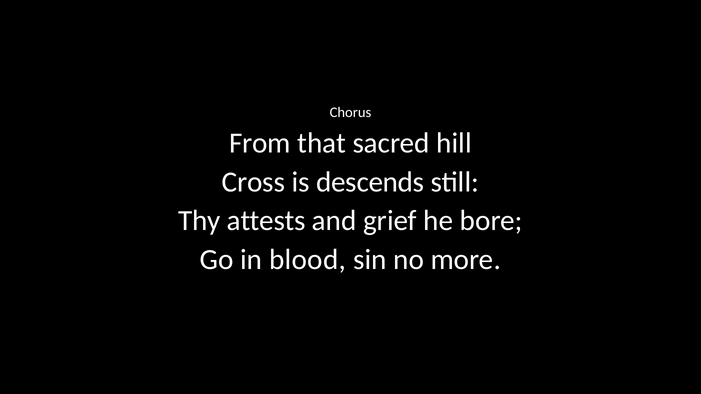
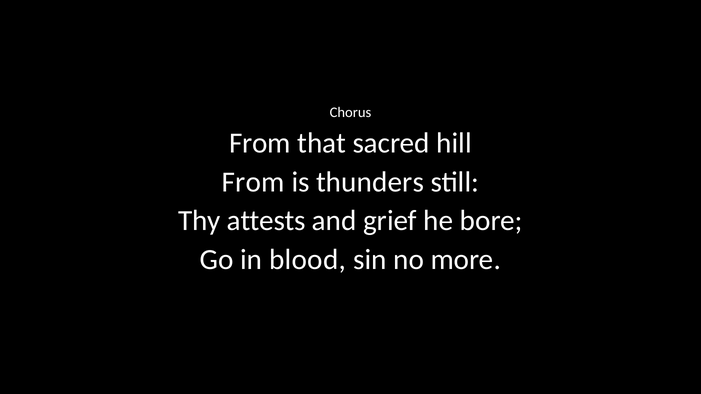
Cross at (253, 182): Cross -> From
descends: descends -> thunders
